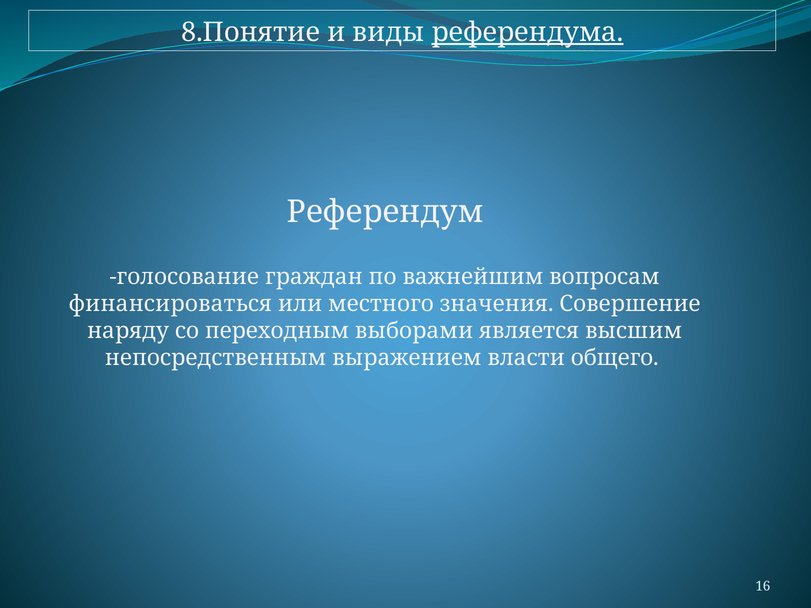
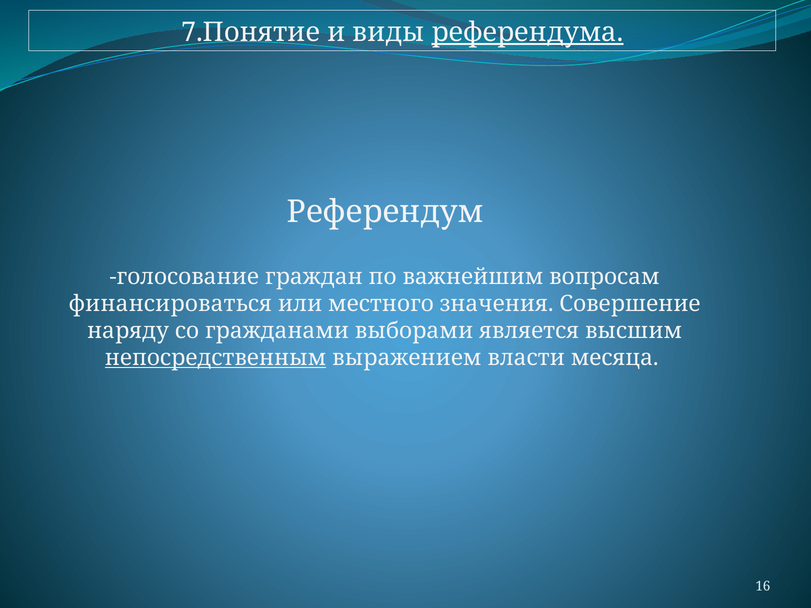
8.Понятие: 8.Понятие -> 7.Понятие
переходным: переходным -> гражданами
непосредственным underline: none -> present
общего: общего -> месяца
